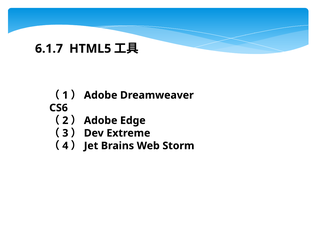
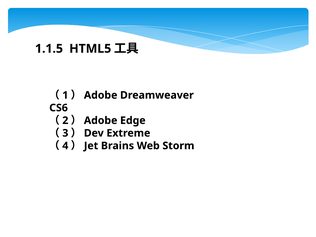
6.1.7: 6.1.7 -> 1.1.5
